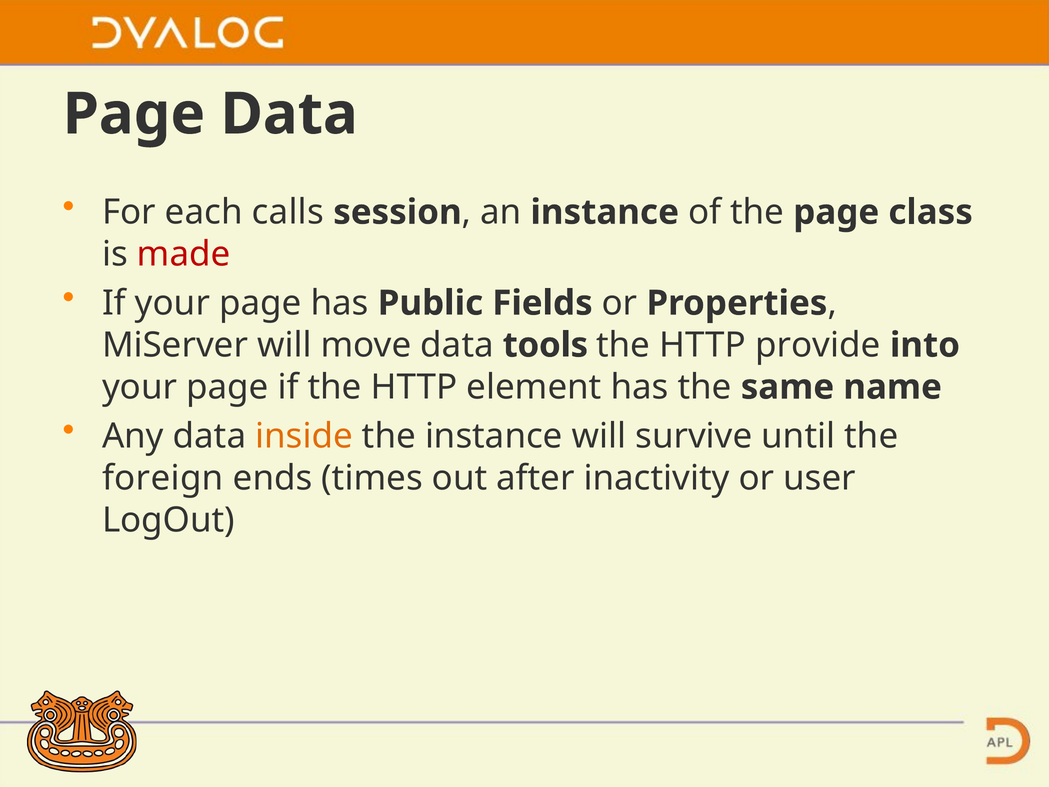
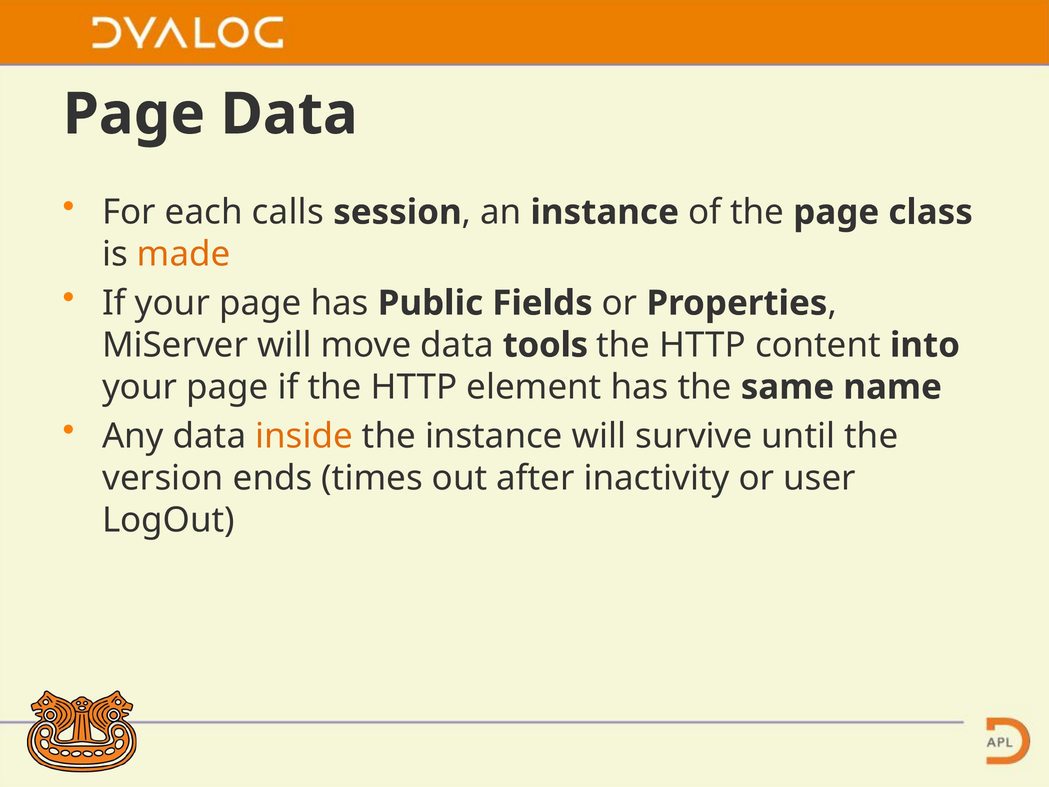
made colour: red -> orange
provide: provide -> content
foreign: foreign -> version
